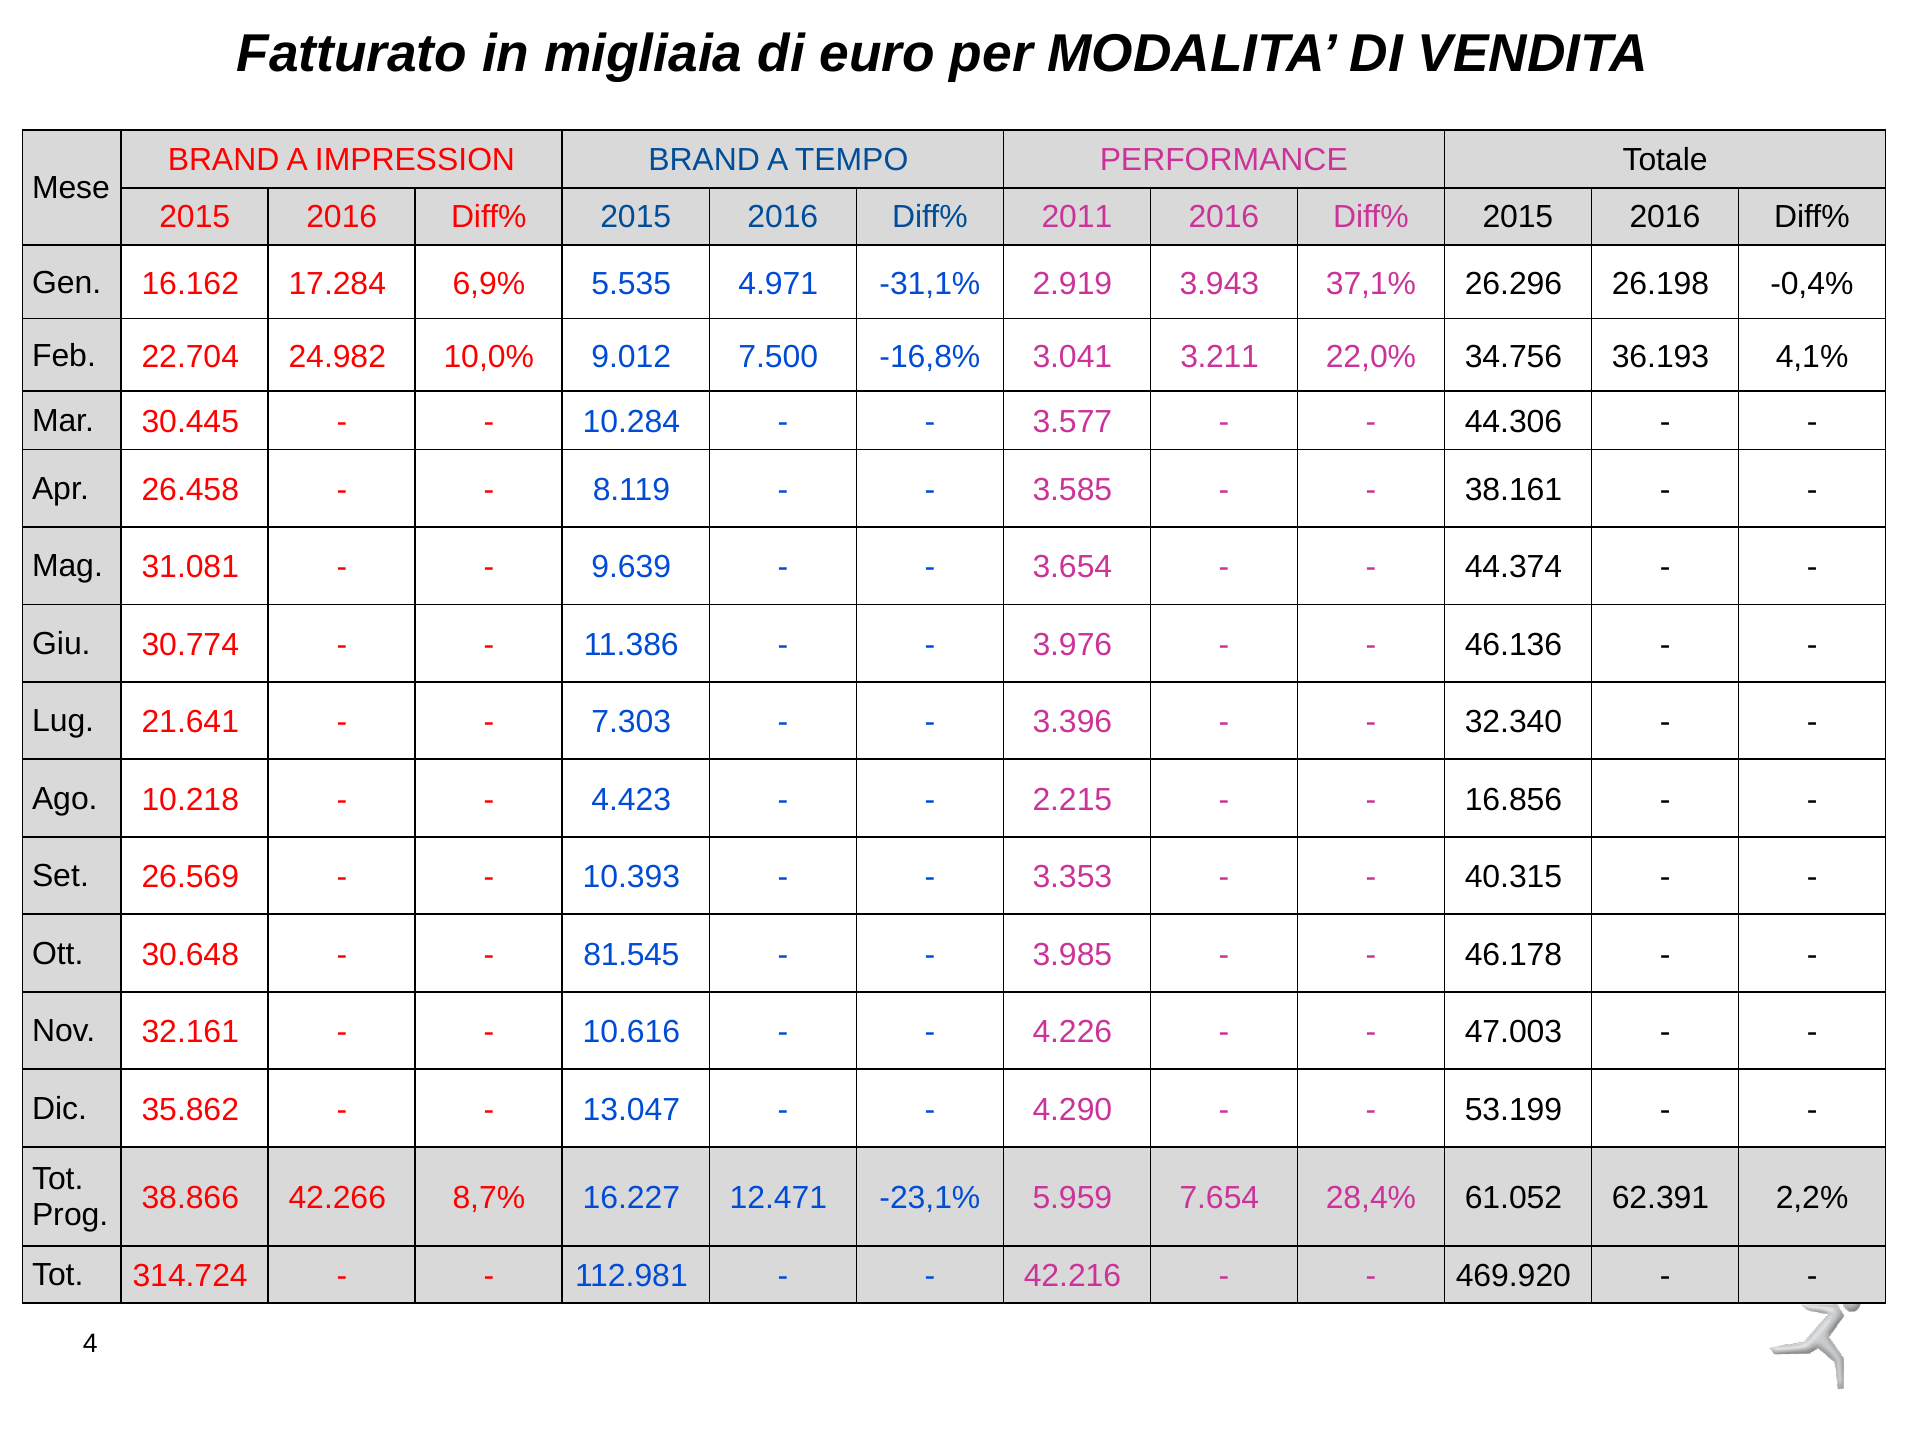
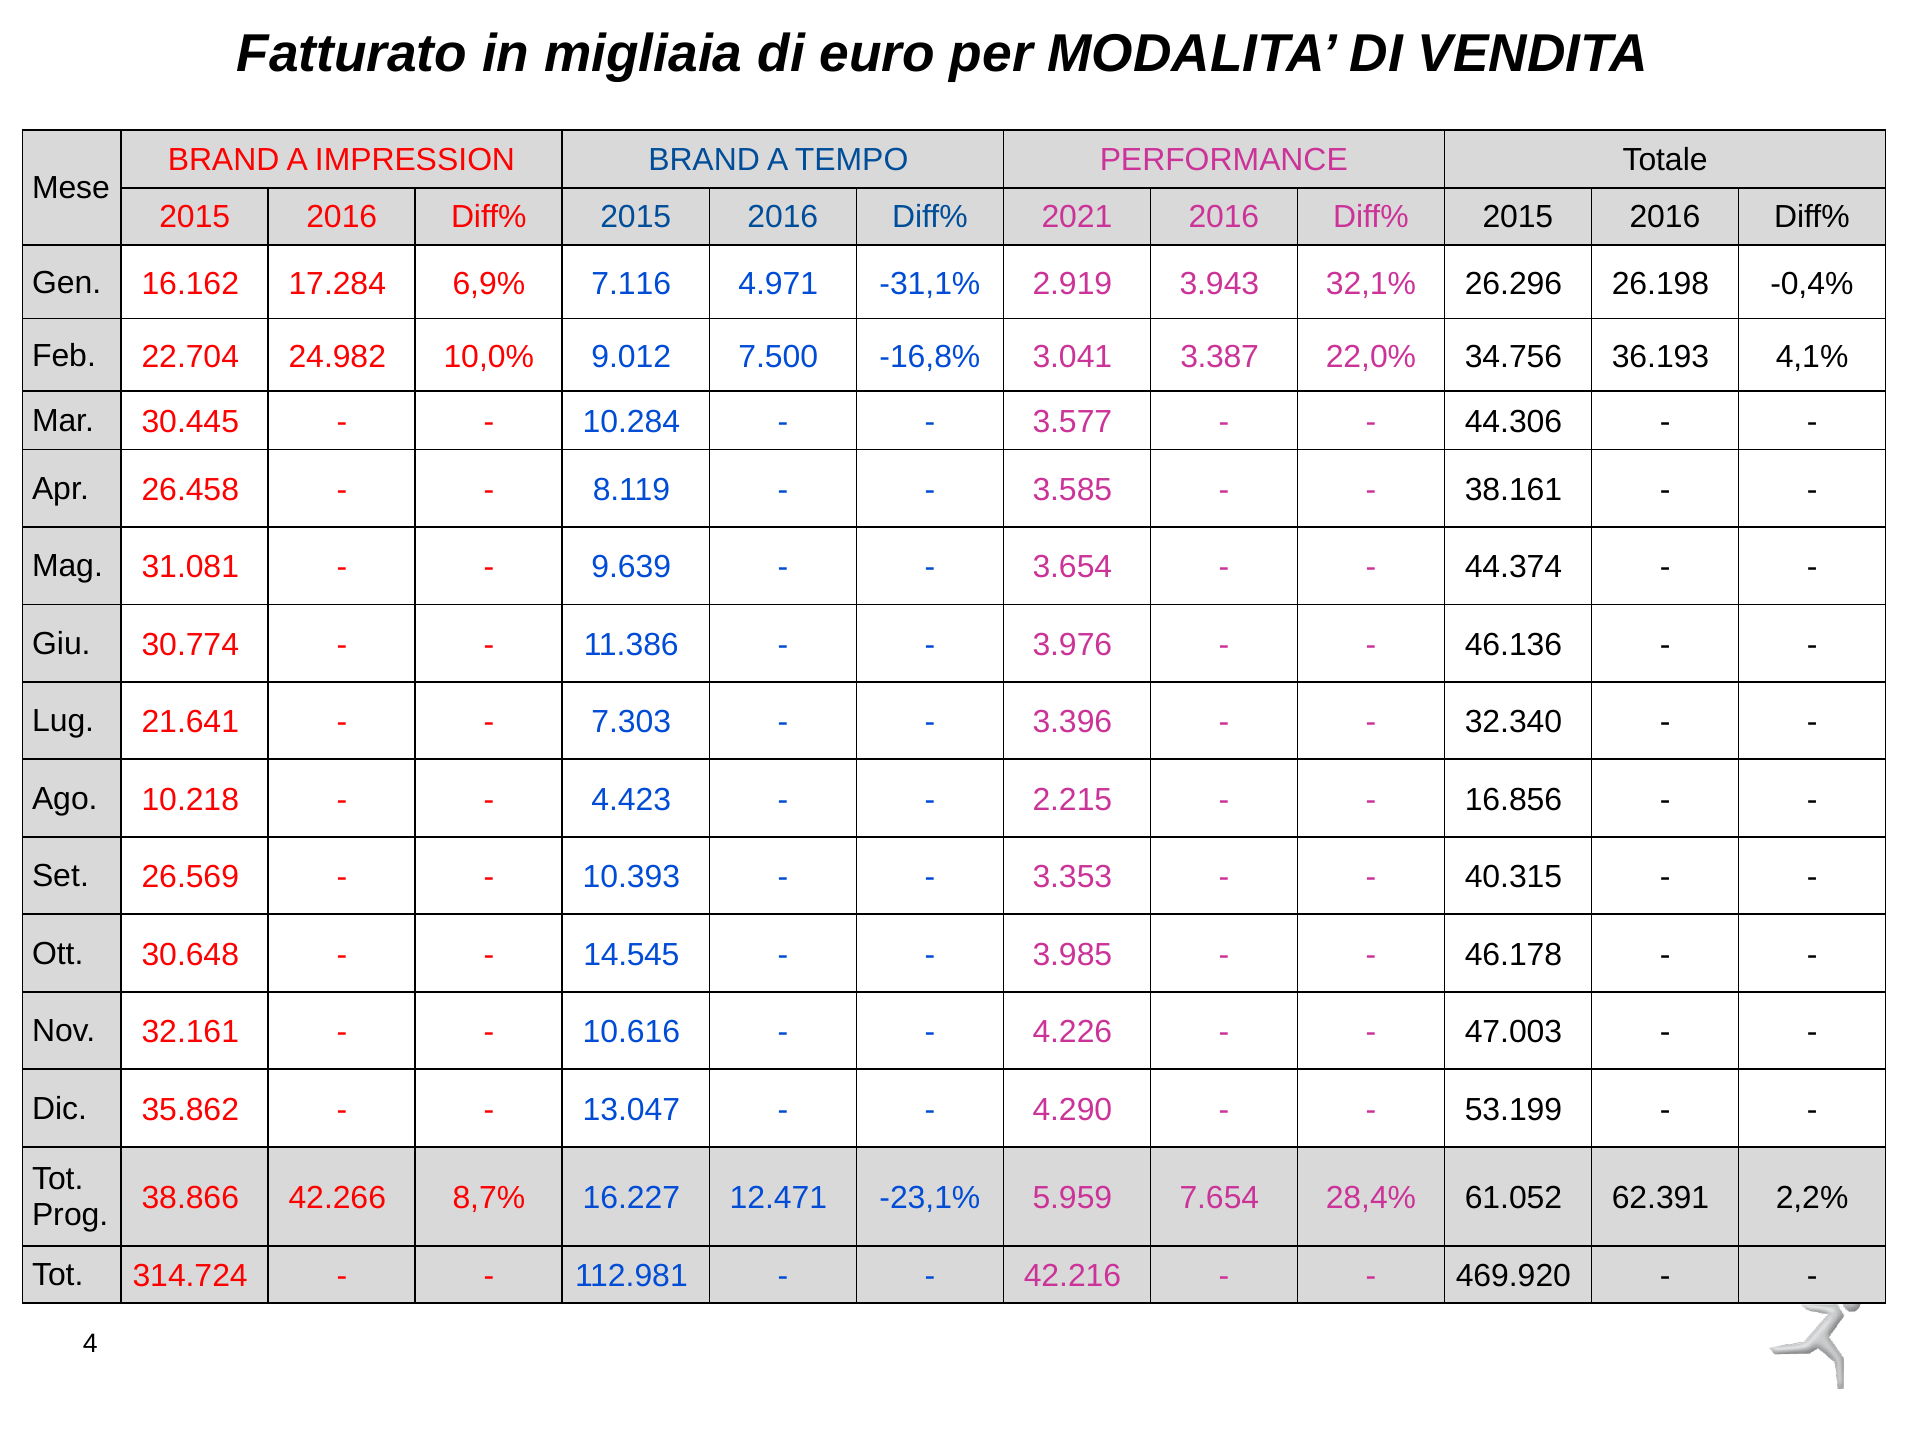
2011: 2011 -> 2021
5.535: 5.535 -> 7.116
37,1%: 37,1% -> 32,1%
3.211: 3.211 -> 3.387
81.545: 81.545 -> 14.545
